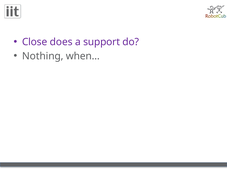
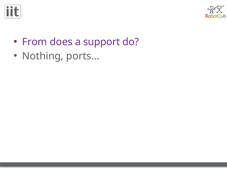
Close: Close -> From
when…: when… -> ports…
